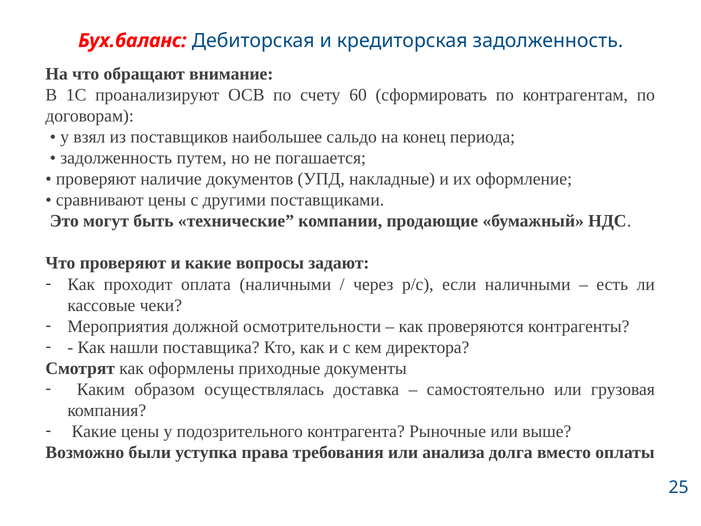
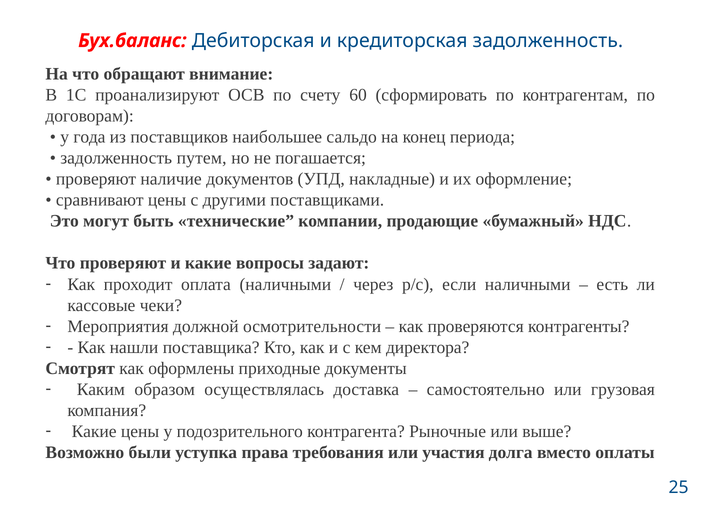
взял: взял -> года
анализа: анализа -> участия
